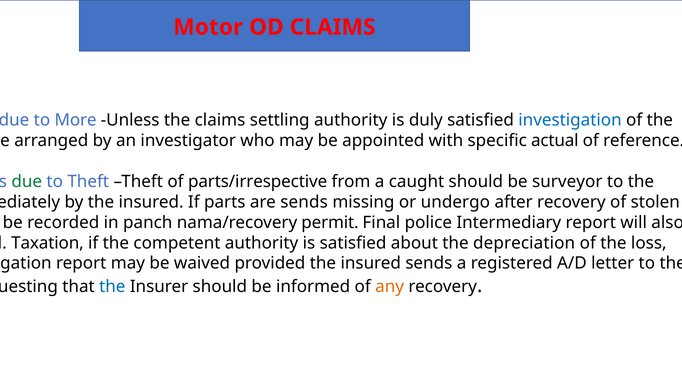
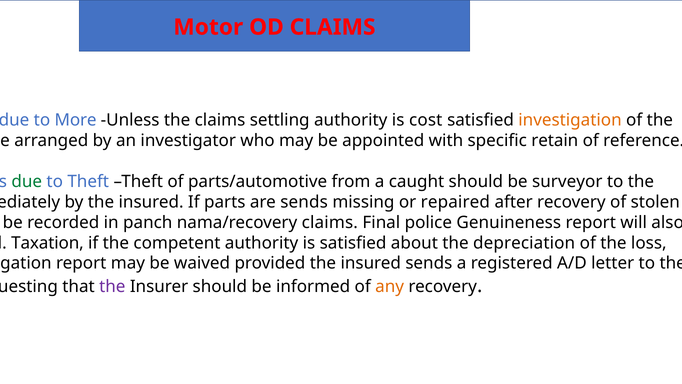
duly: duly -> cost
investigation at (570, 120) colour: blue -> orange
actual: actual -> retain
parts/irrespective: parts/irrespective -> parts/automotive
undergo: undergo -> repaired
nama/recovery permit: permit -> claims
Intermediary: Intermediary -> Genuineness
the at (112, 286) colour: blue -> purple
